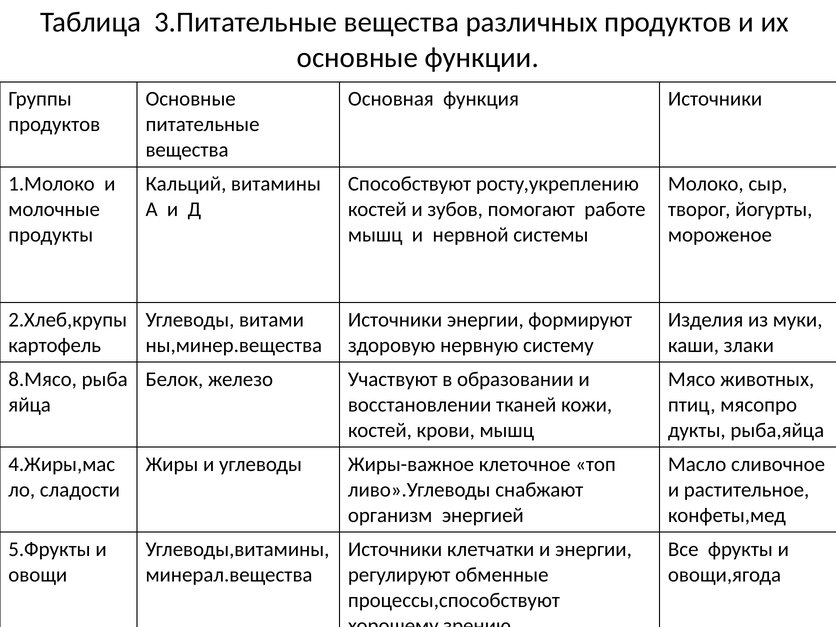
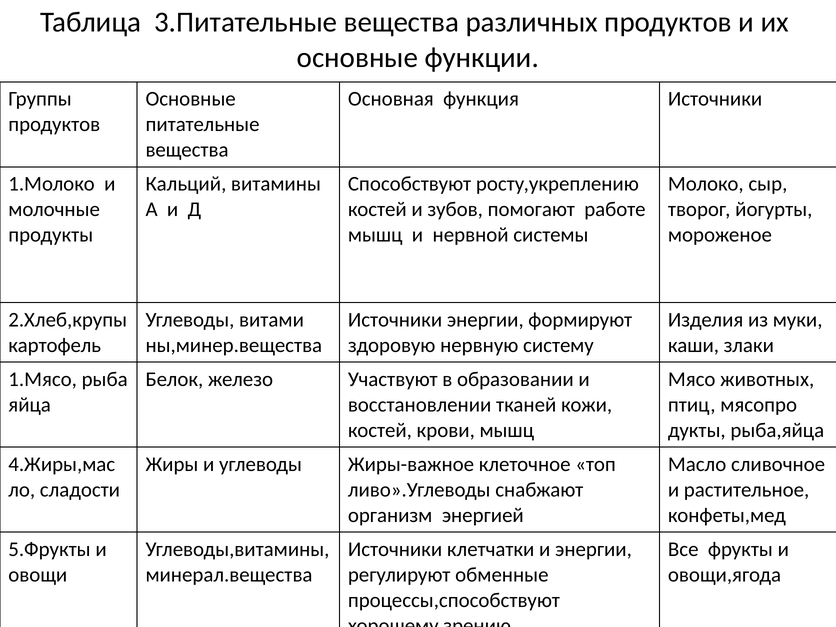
8.Мясо: 8.Мясо -> 1.Мясо
